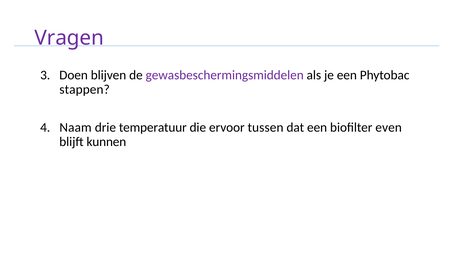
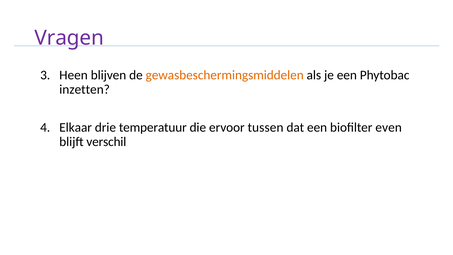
Doen: Doen -> Heen
gewasbeschermingsmiddelen colour: purple -> orange
stappen: stappen -> inzetten
Naam: Naam -> Elkaar
kunnen: kunnen -> verschil
